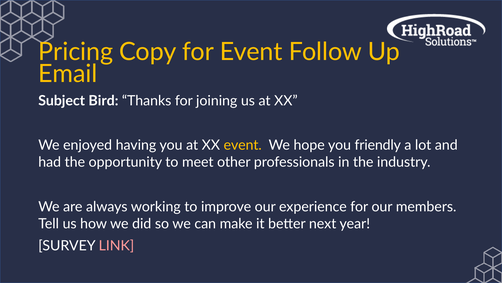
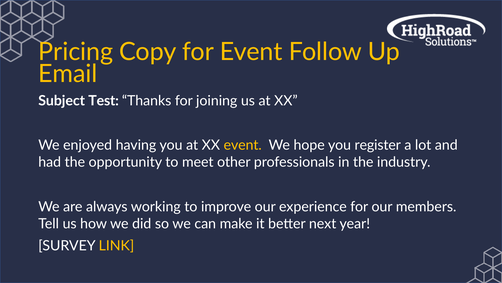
Bird: Bird -> Test
friendly: friendly -> register
LINK colour: pink -> yellow
